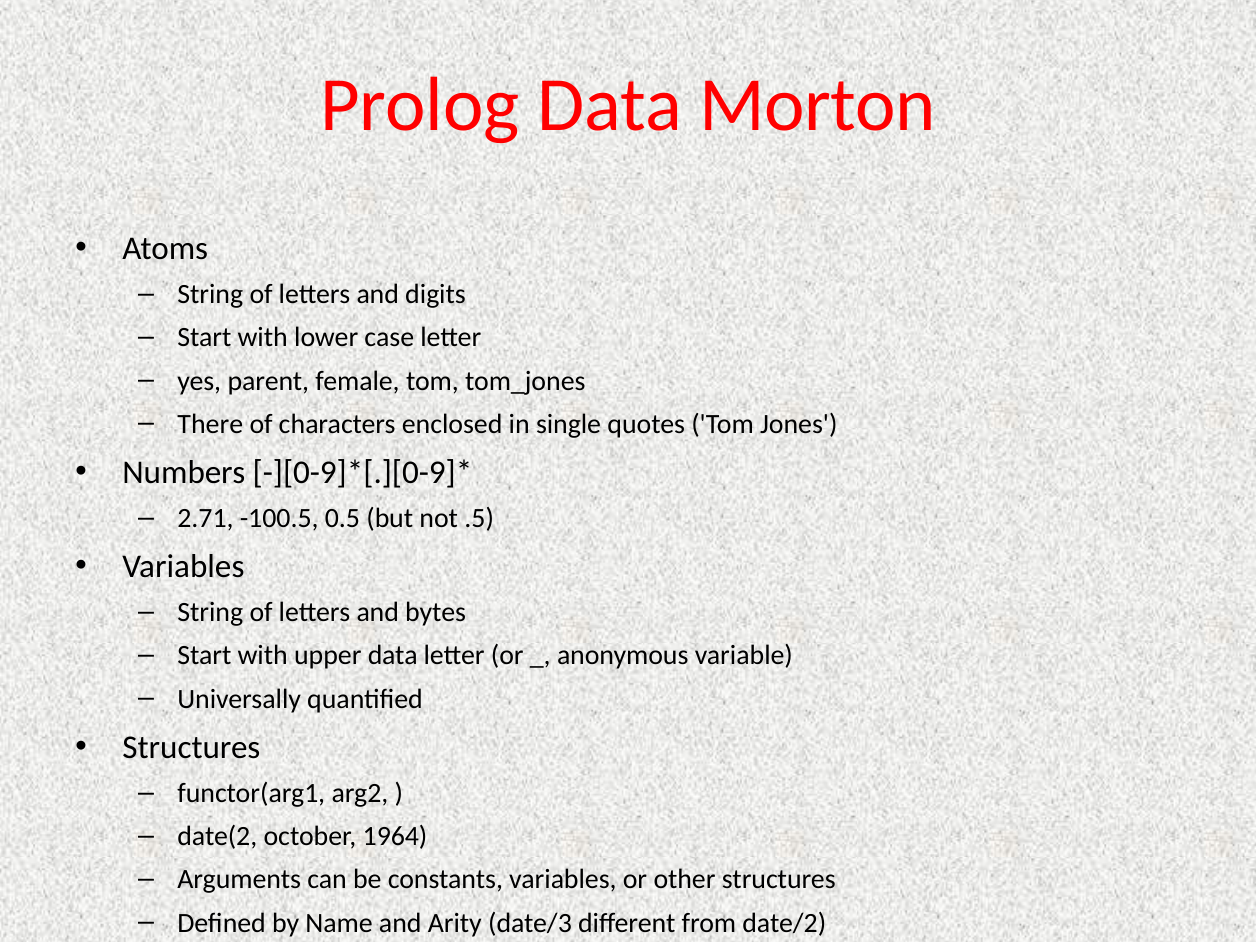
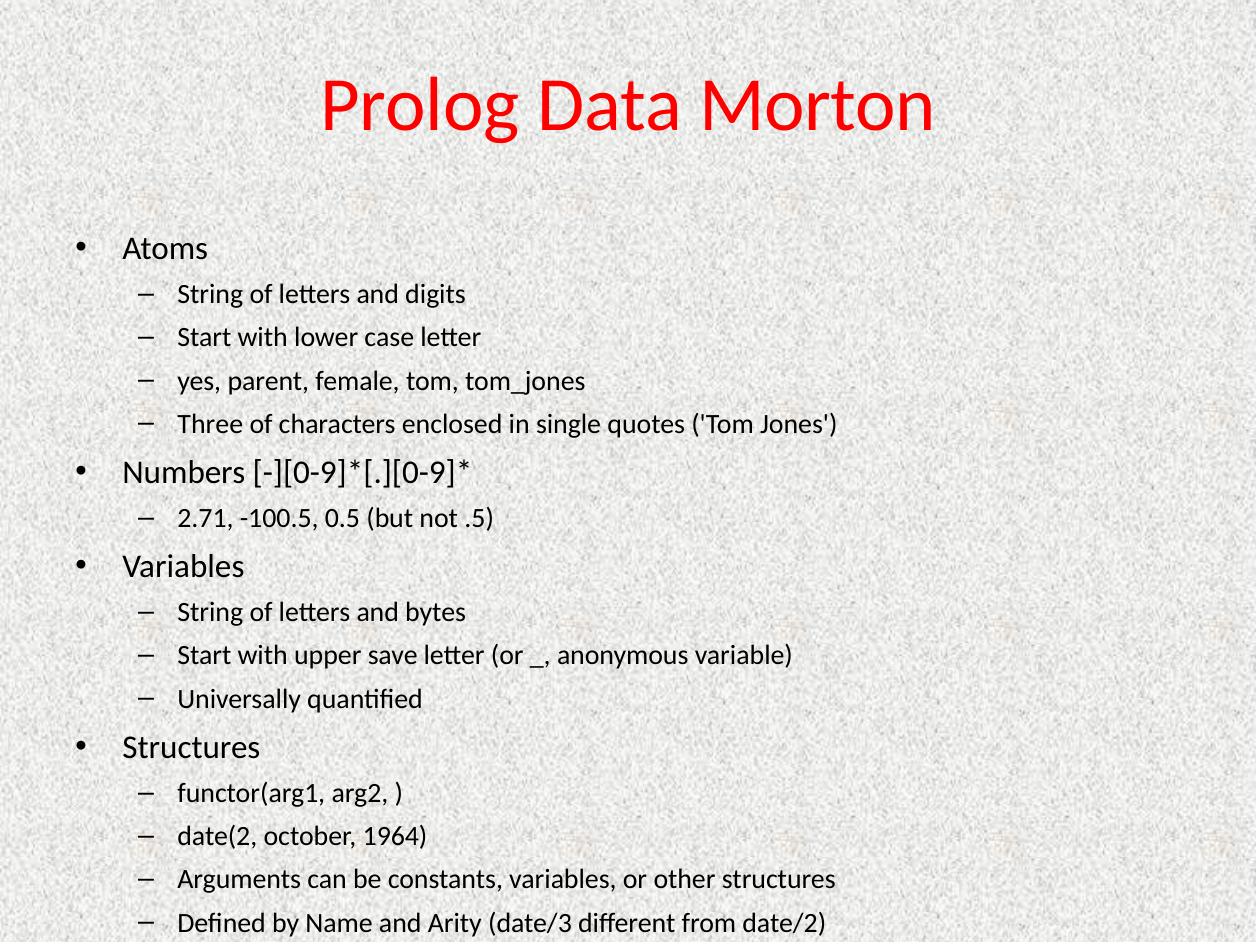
There: There -> Three
upper data: data -> save
